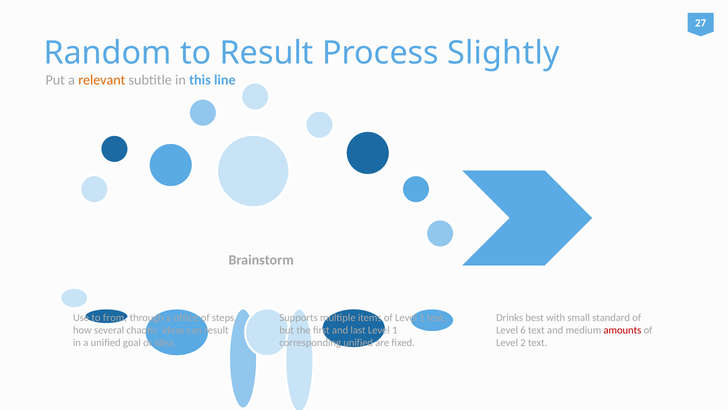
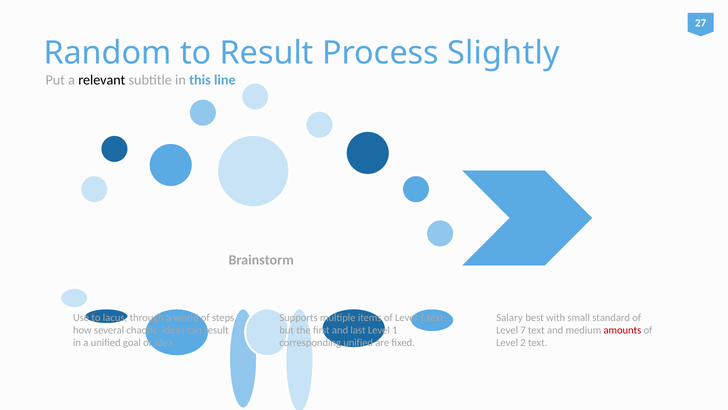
relevant colour: orange -> black
from: from -> lacus
office: office -> world
Drinks: Drinks -> Salary
6: 6 -> 7
